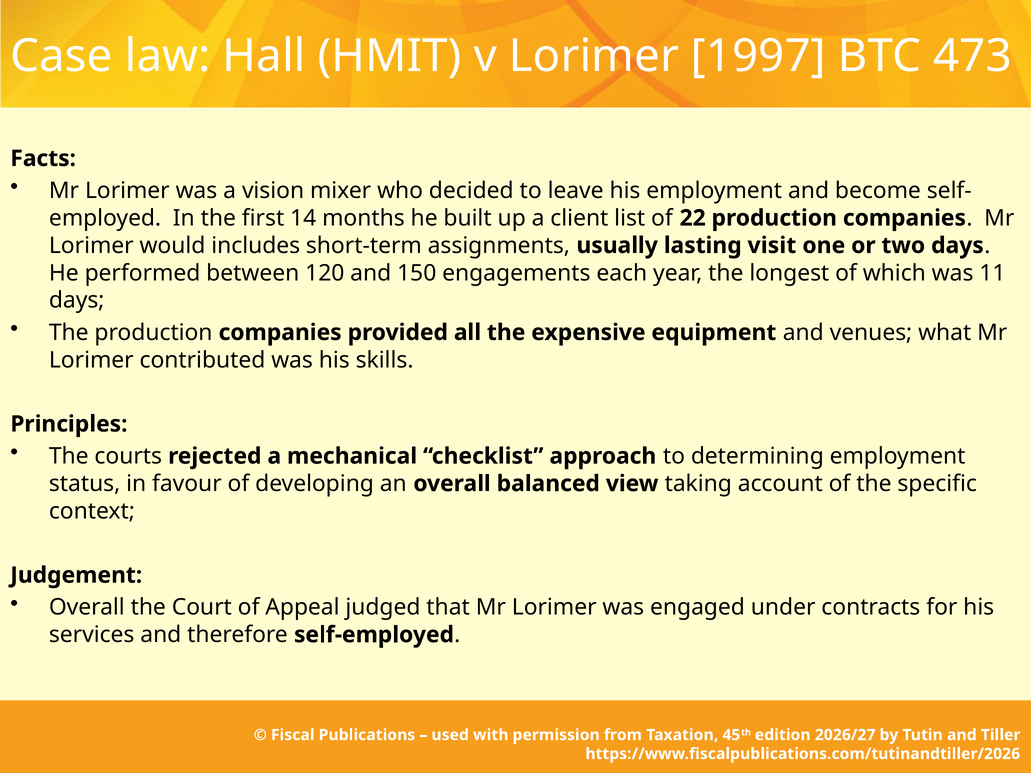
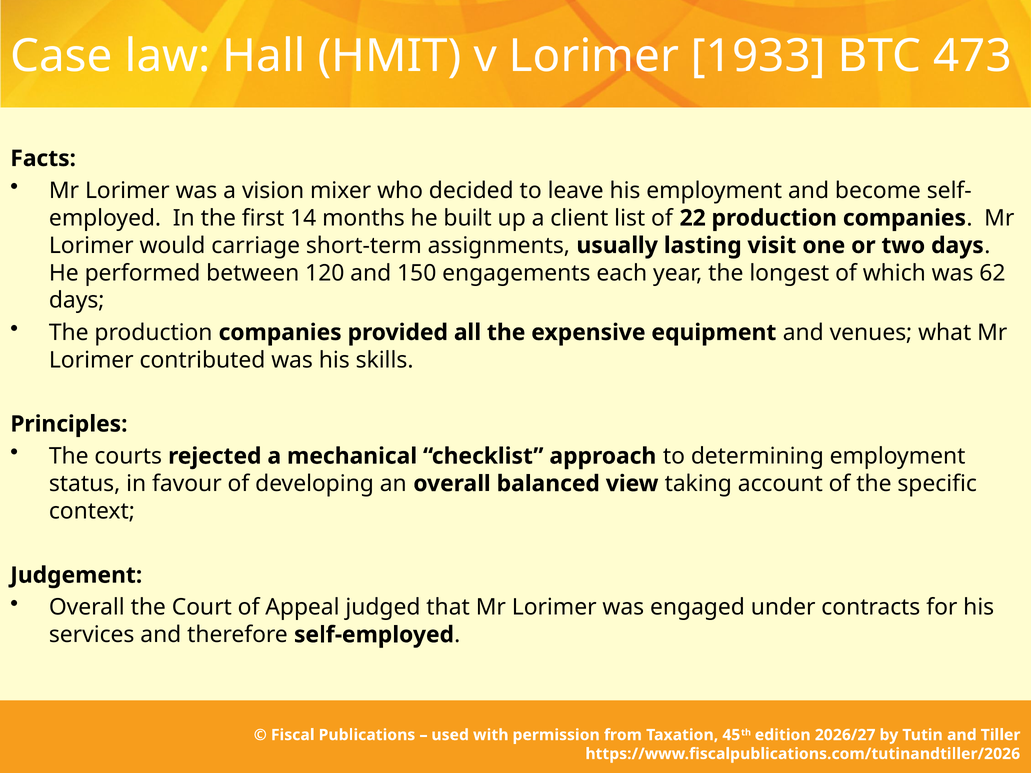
1997: 1997 -> 1933
includes: includes -> carriage
11: 11 -> 62
